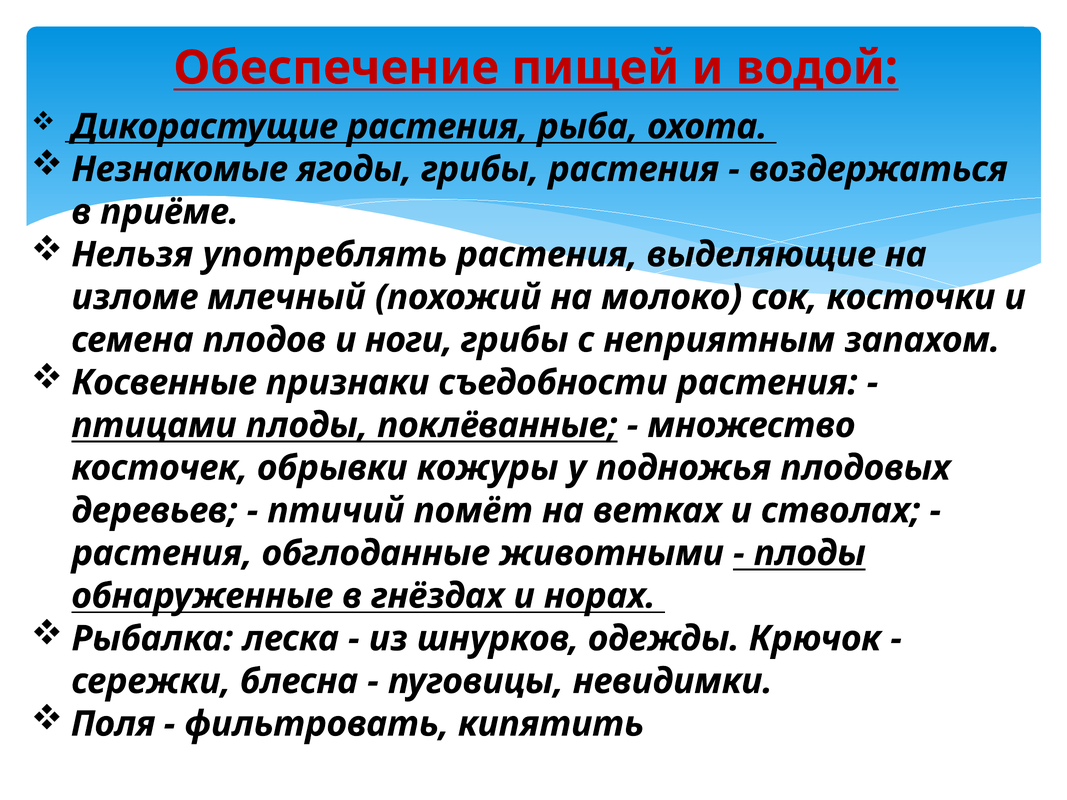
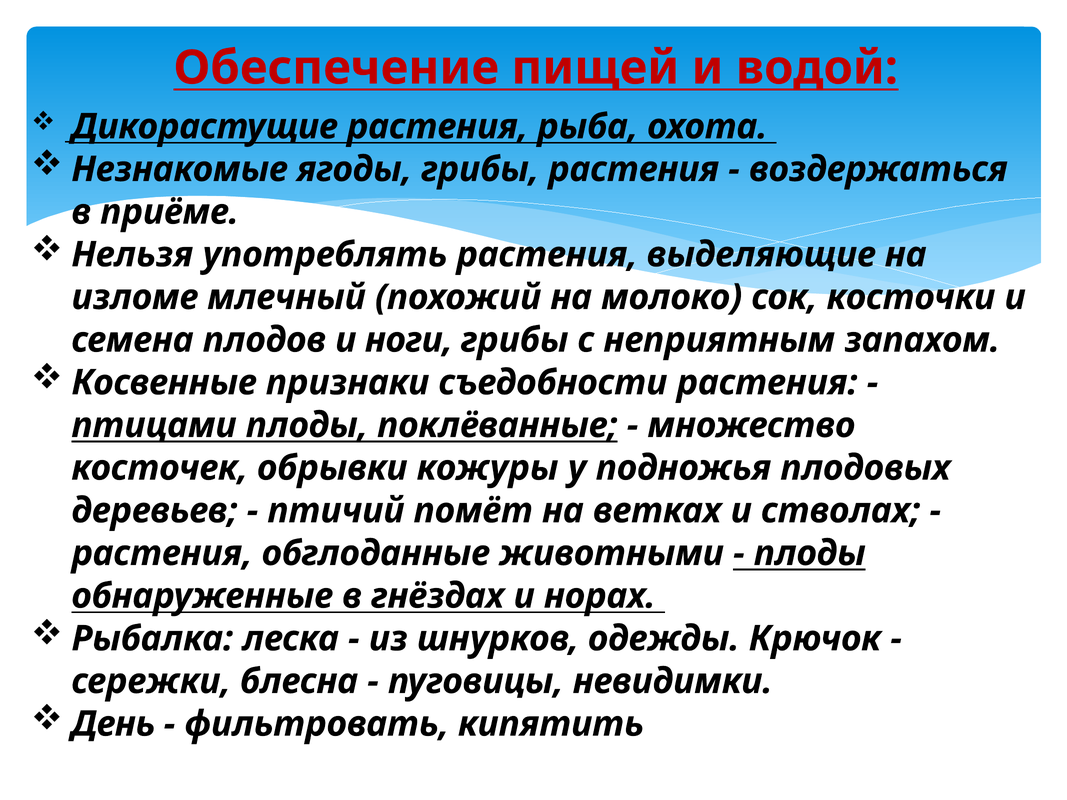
Поля: Поля -> День
